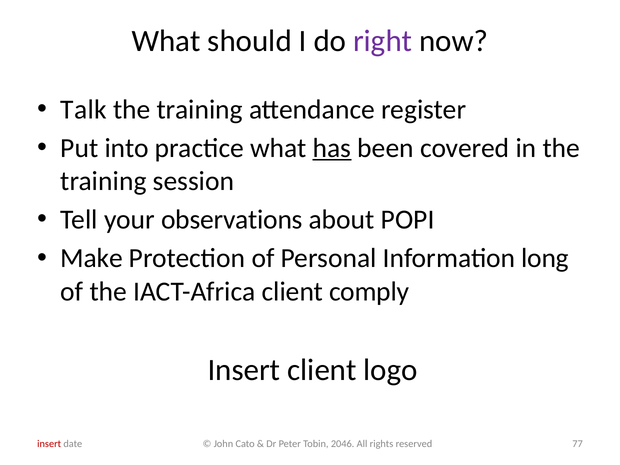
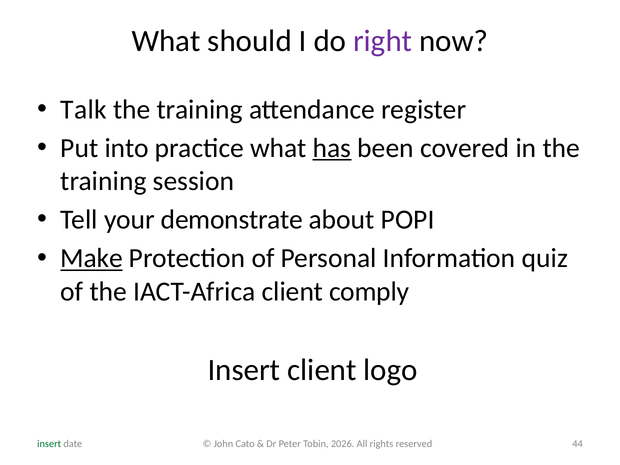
observations: observations -> demonstrate
Make underline: none -> present
long: long -> quiz
2046: 2046 -> 2026
77: 77 -> 44
insert at (49, 444) colour: red -> green
